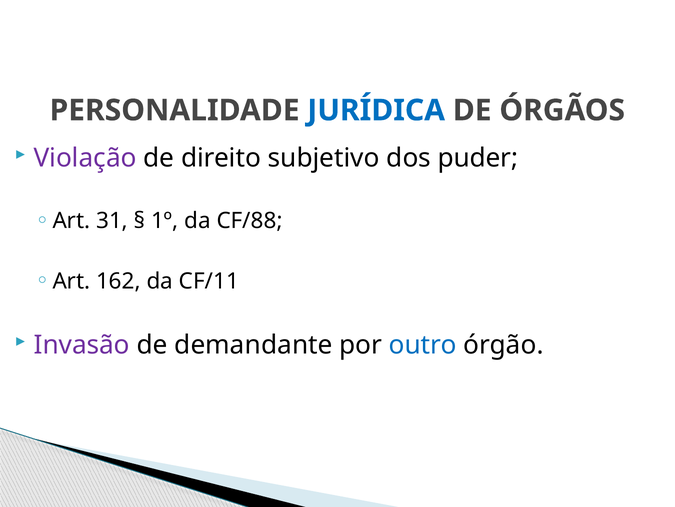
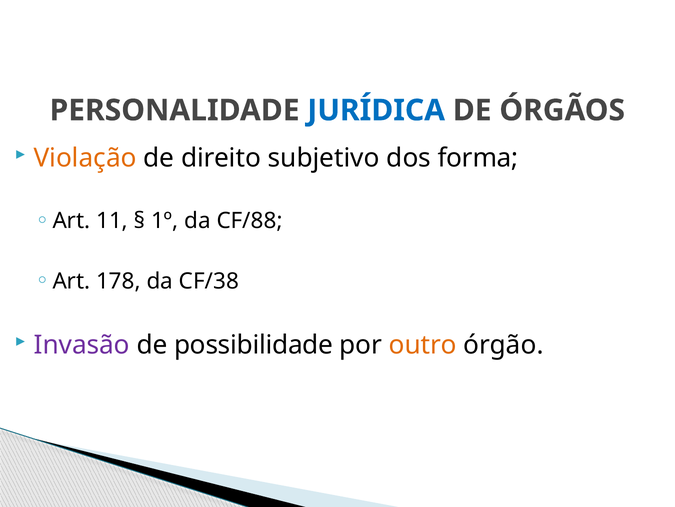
Violação colour: purple -> orange
puder: puder -> forma
31: 31 -> 11
162: 162 -> 178
CF/11: CF/11 -> CF/38
demandante: demandante -> possibilidade
outro colour: blue -> orange
